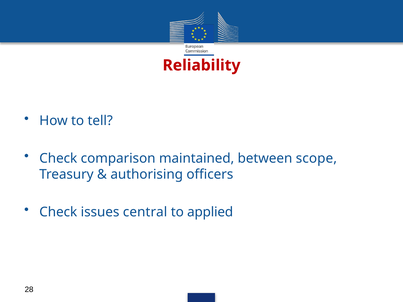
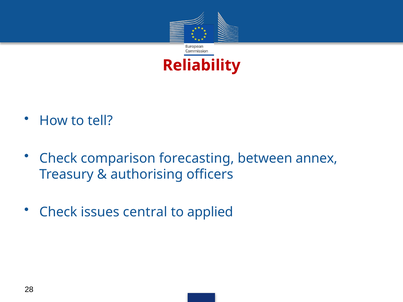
maintained: maintained -> forecasting
scope: scope -> annex
